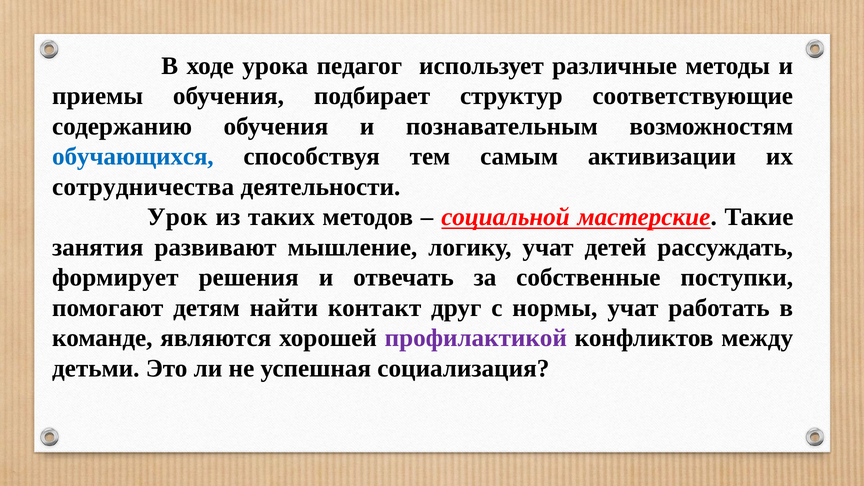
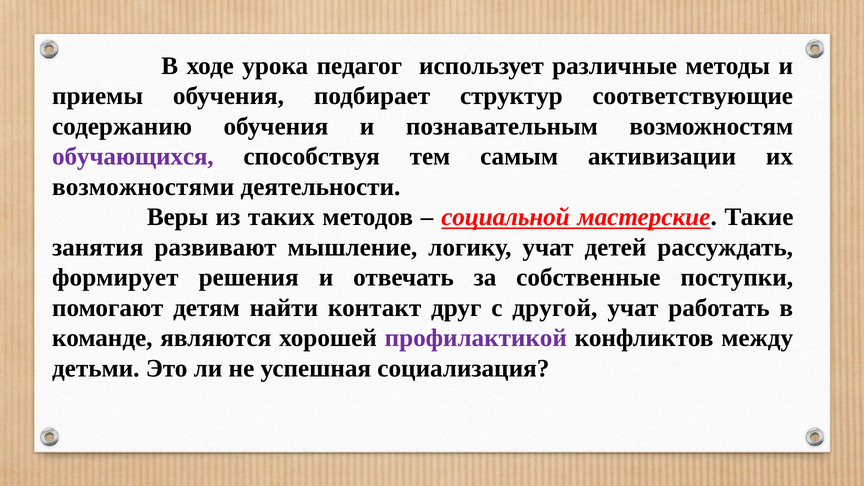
обучающихся colour: blue -> purple
сотрудничества: сотрудничества -> возможностями
Урок: Урок -> Веры
нормы: нормы -> другой
